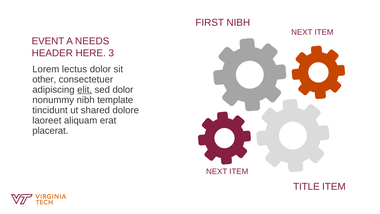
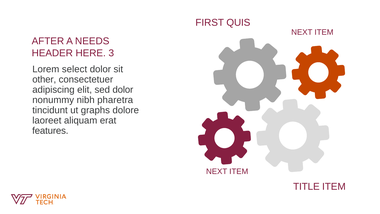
FIRST NIBH: NIBH -> QUIS
EVENT: EVENT -> AFTER
lectus: lectus -> select
elit underline: present -> none
template: template -> pharetra
shared: shared -> graphs
placerat: placerat -> features
